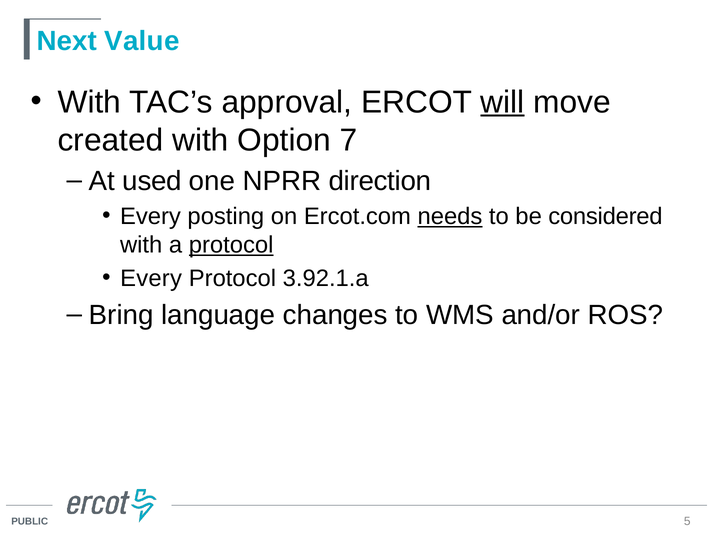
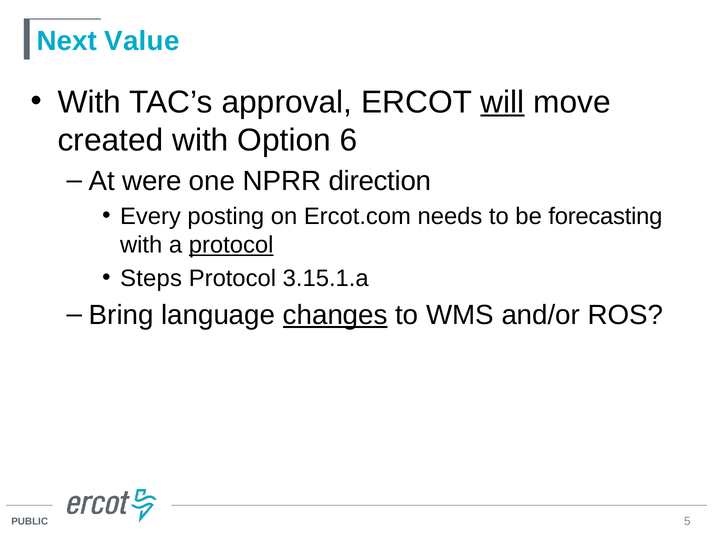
7: 7 -> 6
used: used -> were
needs underline: present -> none
considered: considered -> forecasting
Every at (151, 279): Every -> Steps
3.92.1.a: 3.92.1.a -> 3.15.1.a
changes underline: none -> present
